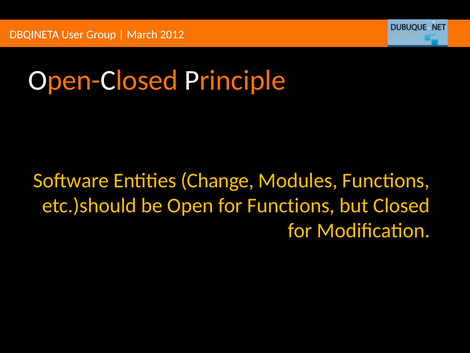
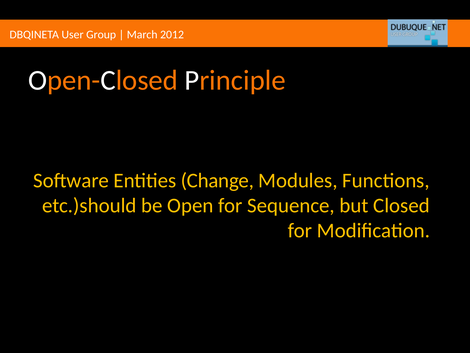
for Functions: Functions -> Sequence
